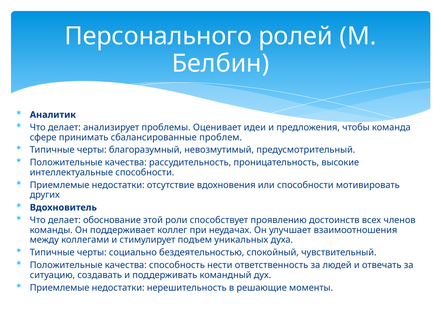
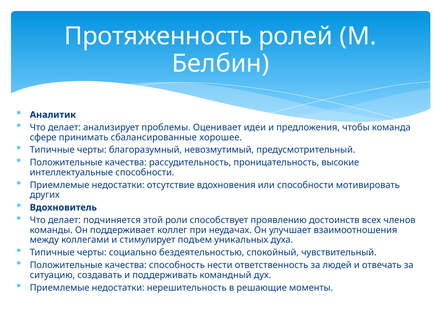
Персонального: Персонального -> Протяженность
проблем: проблем -> хорошее
обоснование: обоснование -> подчиняется
